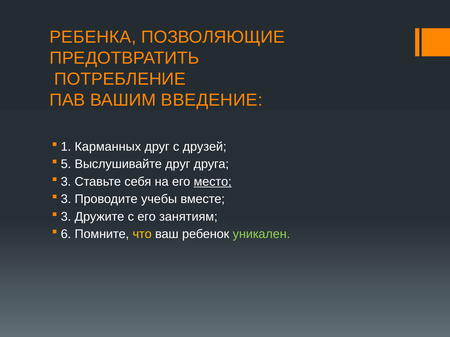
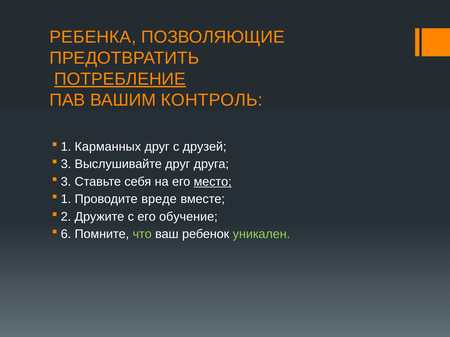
ПОТРЕБЛЕНИЕ underline: none -> present
ВВЕДЕНИЕ: ВВЕДЕНИЕ -> КОНТРОЛЬ
5 at (66, 164): 5 -> 3
3 at (66, 199): 3 -> 1
учебы: учебы -> вреде
3 at (66, 217): 3 -> 2
занятиям: занятиям -> обучение
что colour: yellow -> light green
